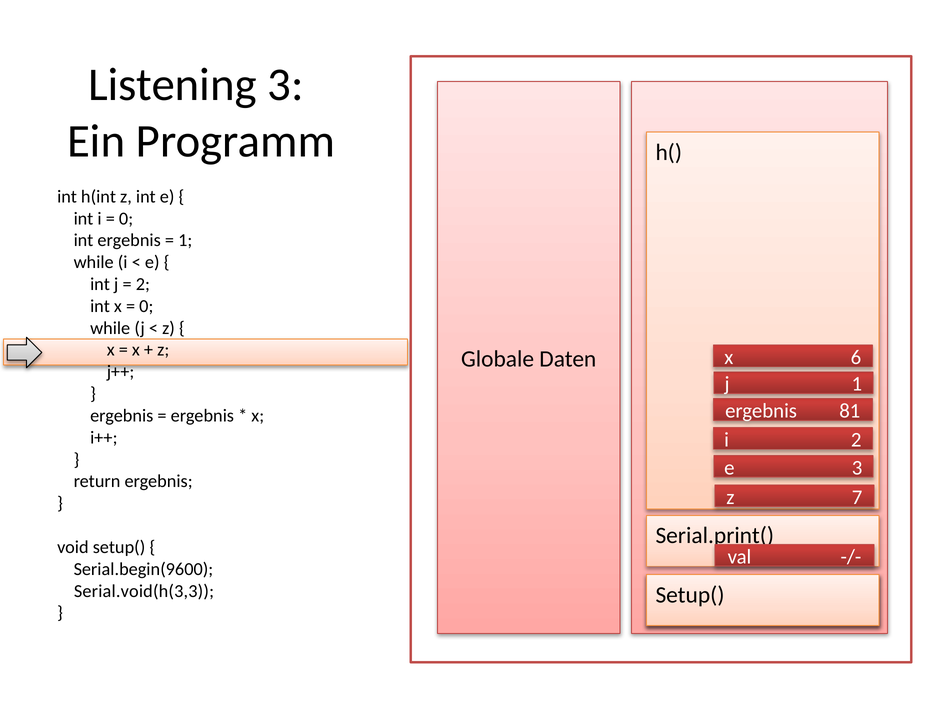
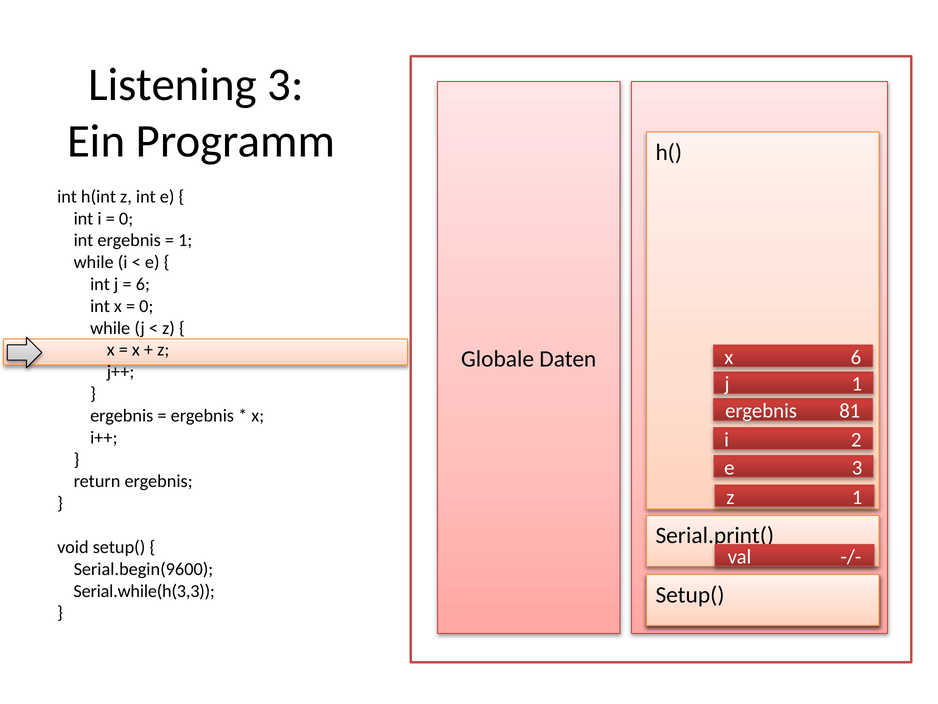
2 at (143, 284): 2 -> 6
z 7: 7 -> 1
Serial.void(h(3,3: Serial.void(h(3,3 -> Serial.while(h(3,3
